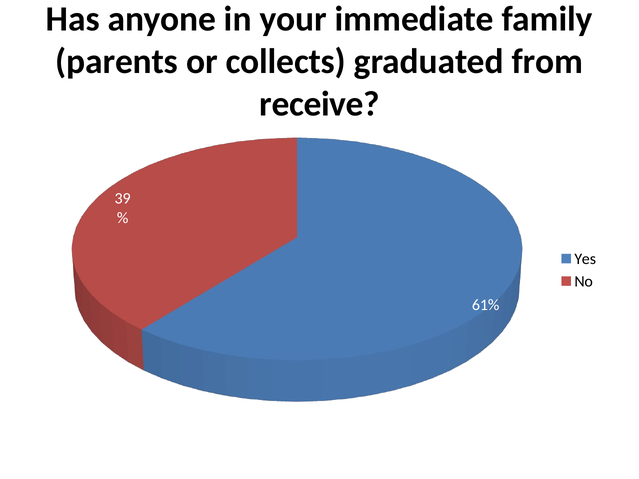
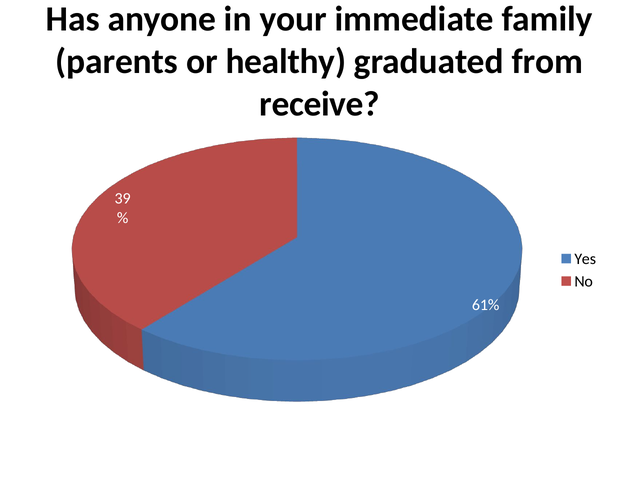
collects: collects -> healthy
